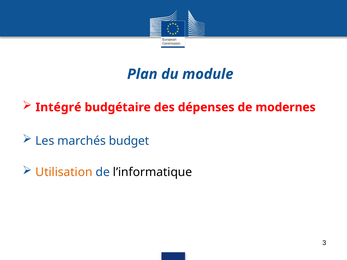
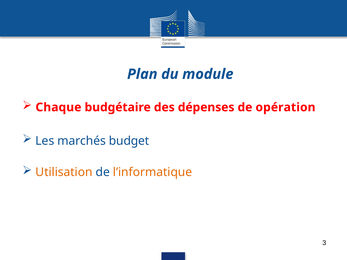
Intégré: Intégré -> Chaque
modernes: modernes -> opération
l’informatique colour: black -> orange
